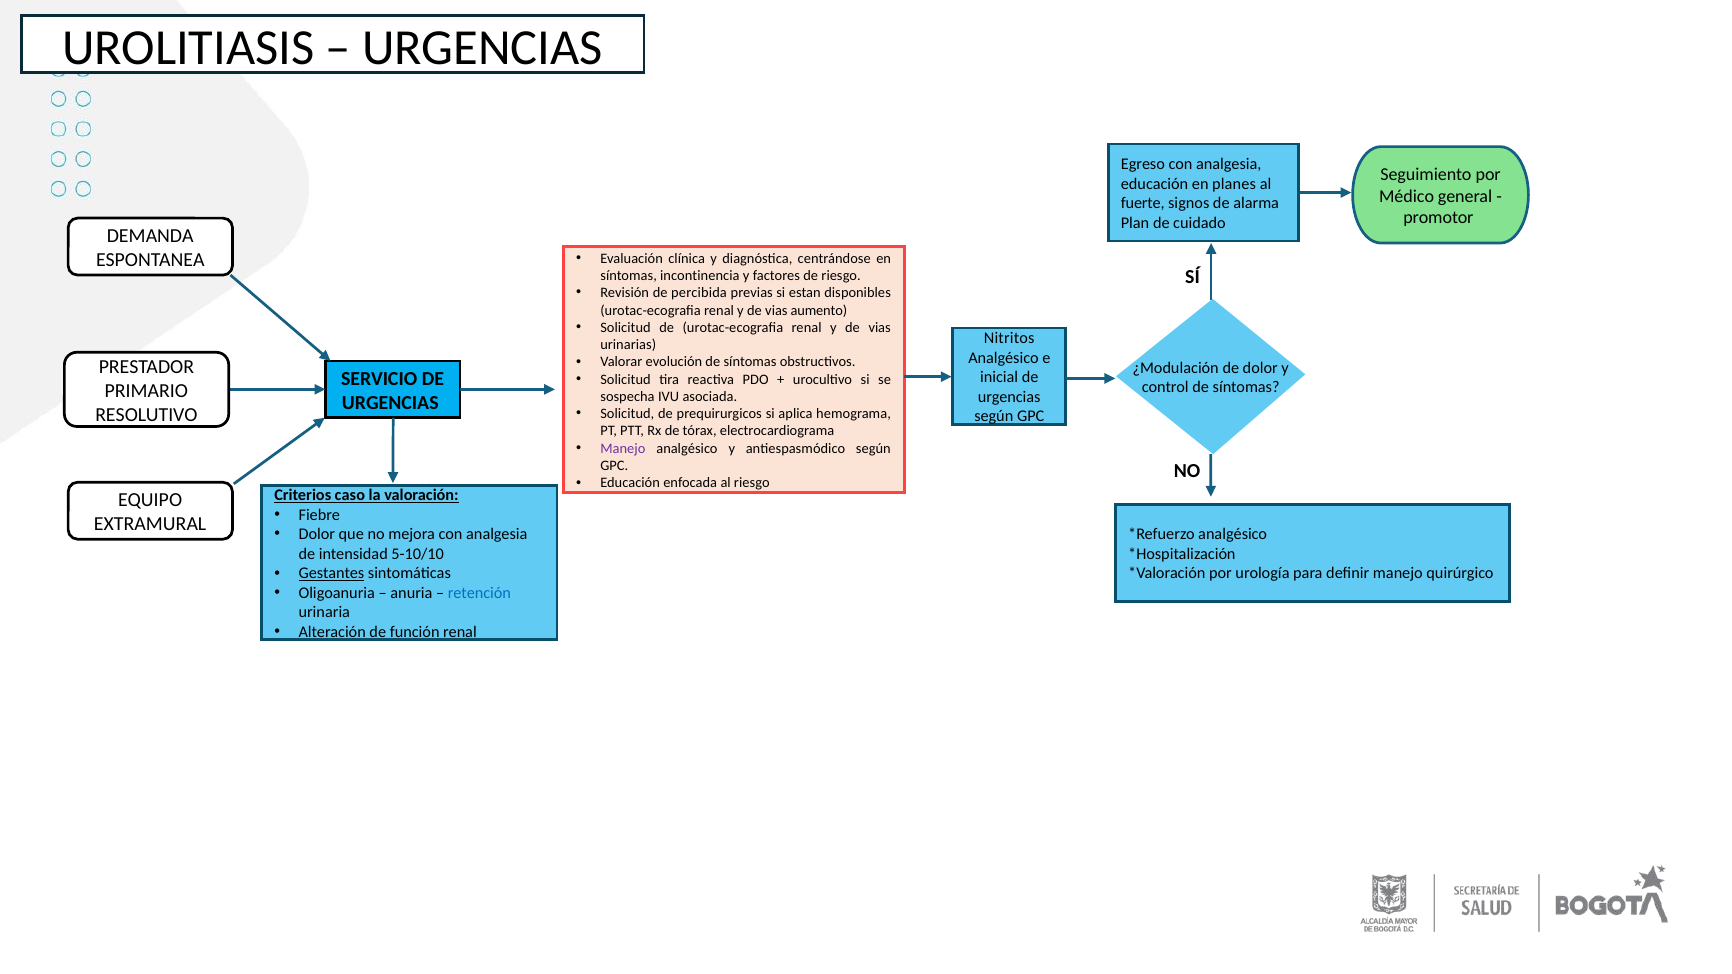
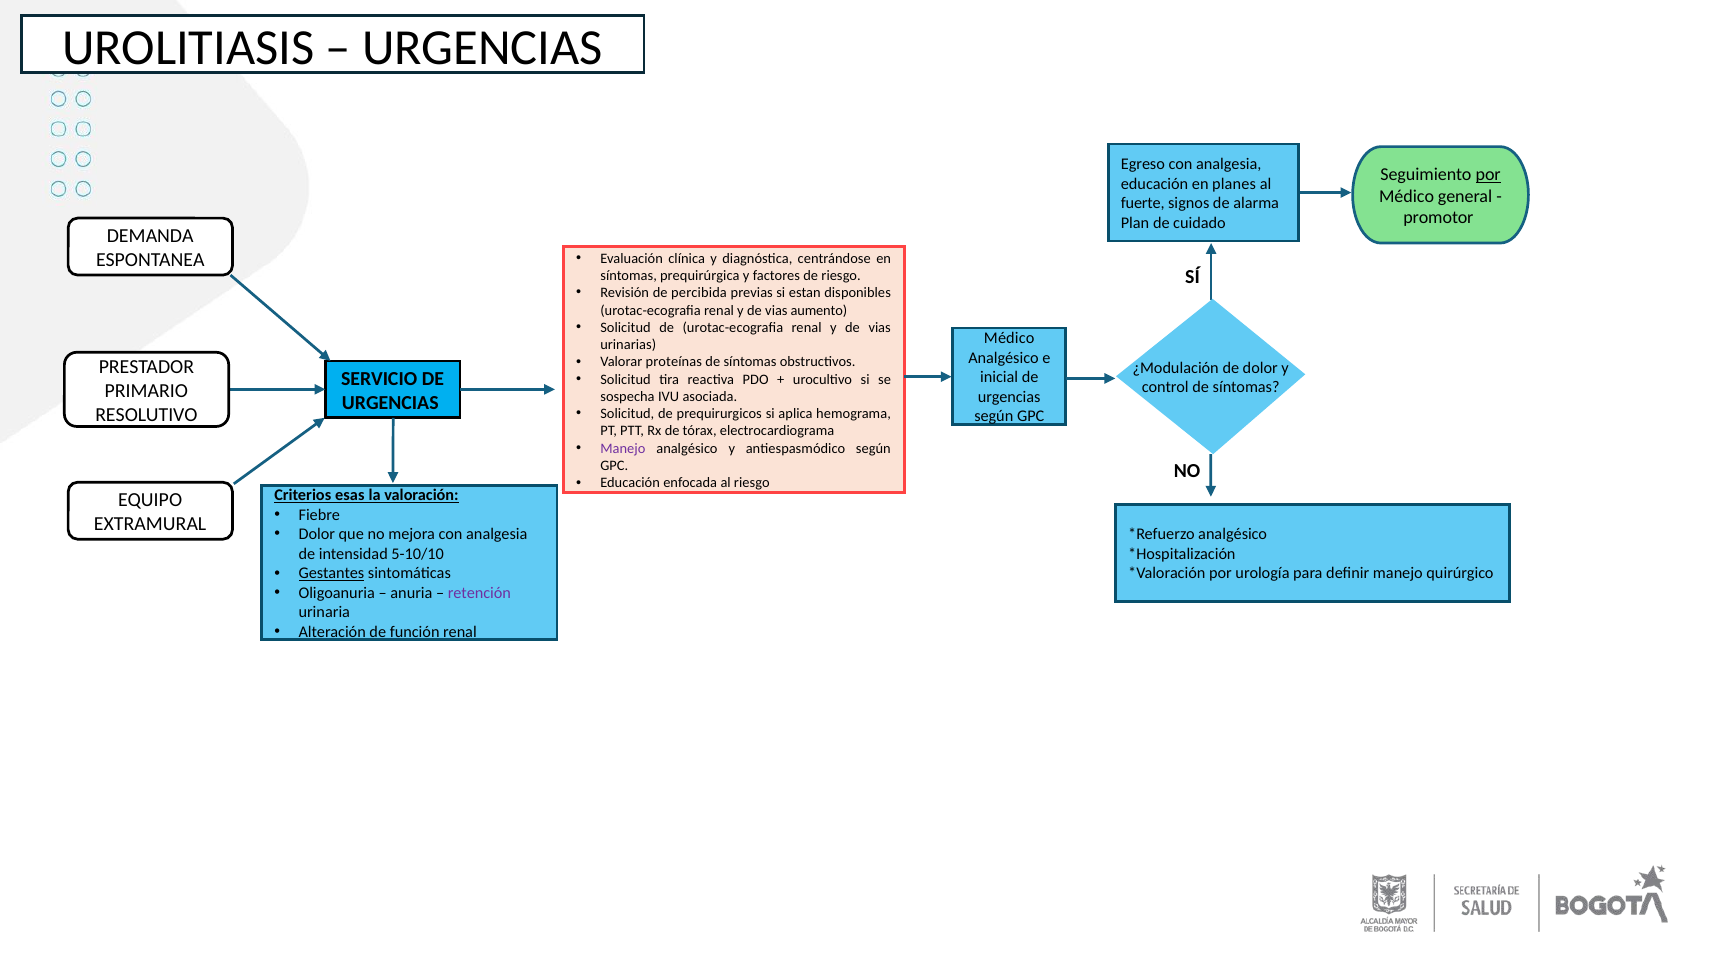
por at (1488, 174) underline: none -> present
incontinencia: incontinencia -> prequirúrgica
Nitritos at (1009, 339): Nitritos -> Médico
evolución: evolución -> proteínas
caso: caso -> esas
retención colour: blue -> purple
